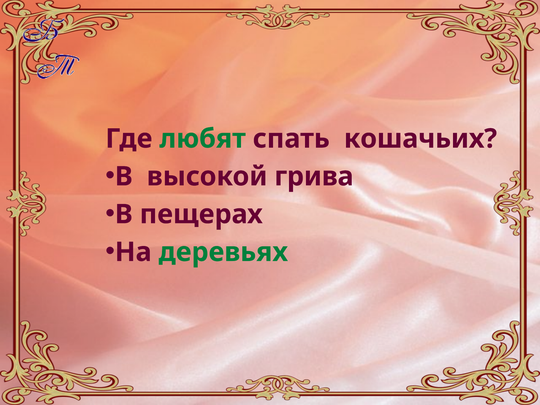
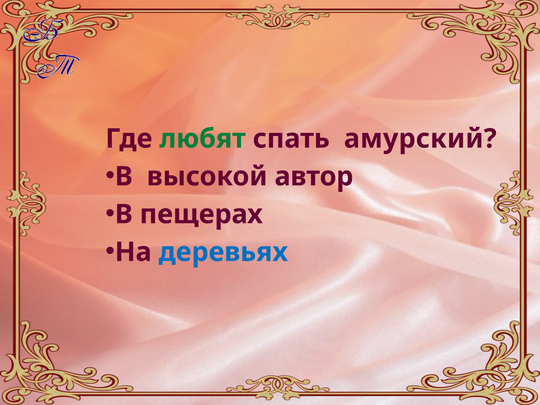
кошачьих: кошачьих -> амурский
грива: грива -> автор
деревьях colour: green -> blue
